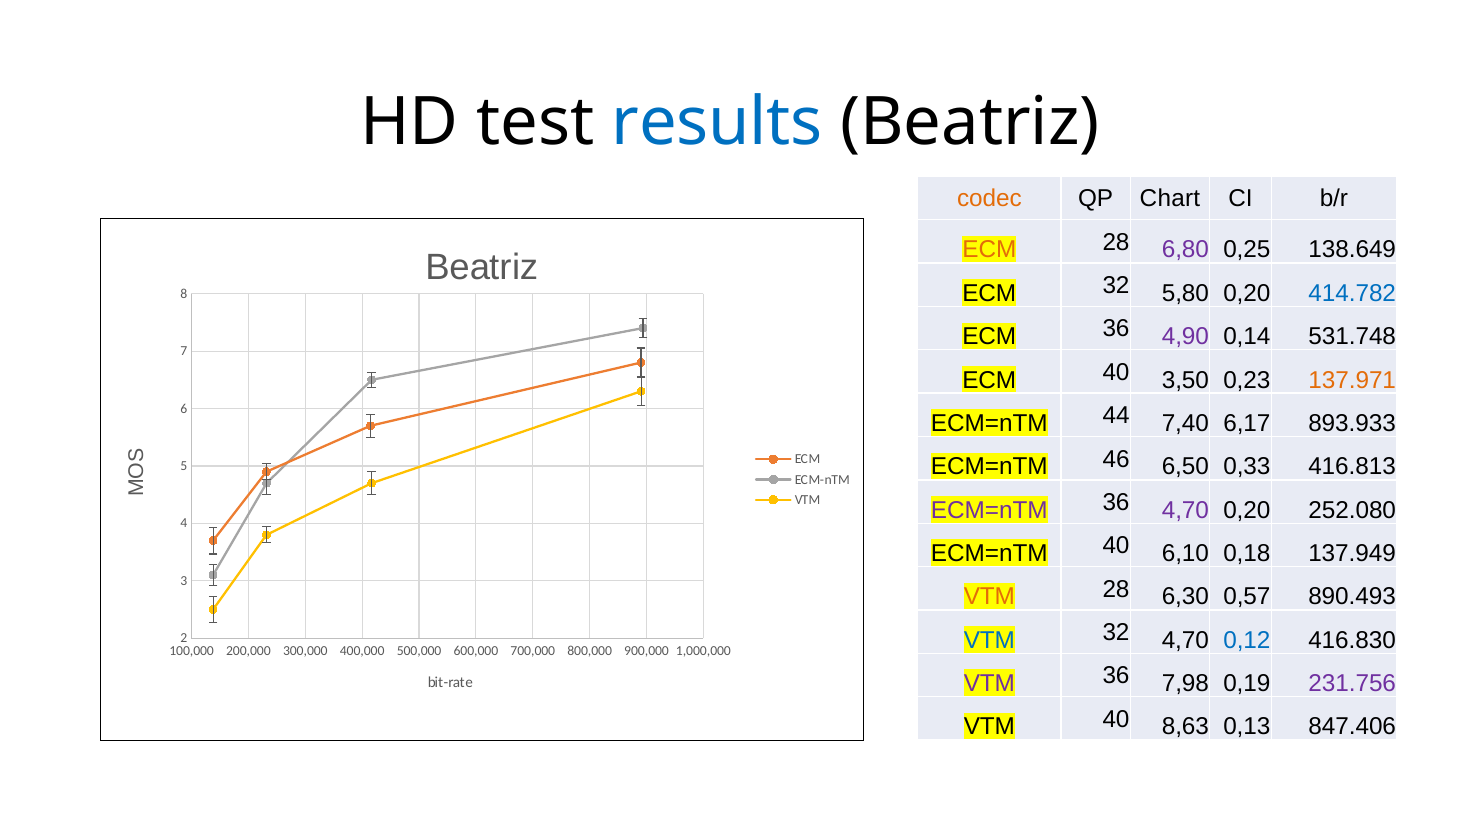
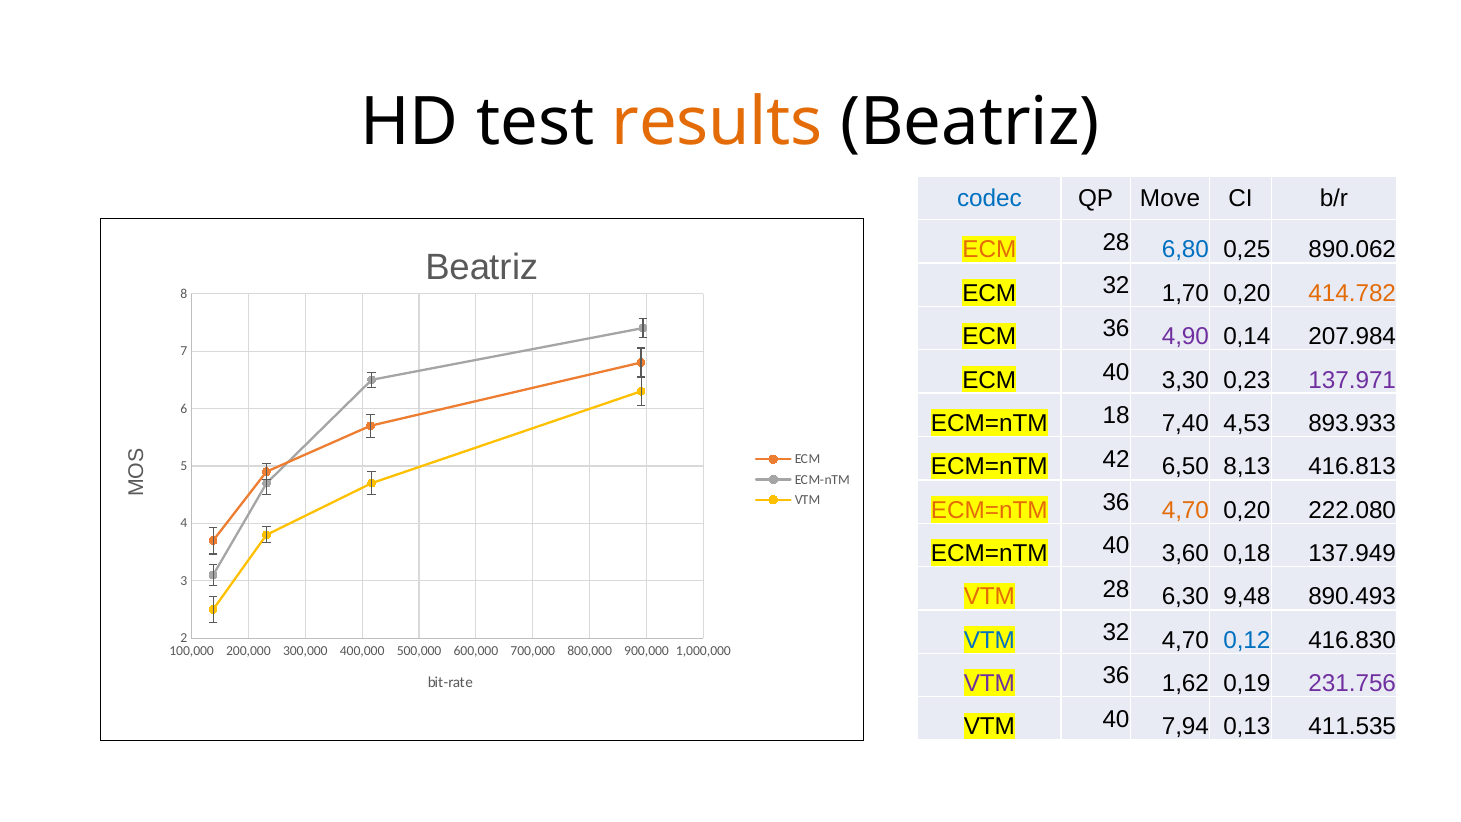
results colour: blue -> orange
codec colour: orange -> blue
Chart: Chart -> Move
6,80 colour: purple -> blue
138.649: 138.649 -> 890.062
5,80: 5,80 -> 1,70
414.782 colour: blue -> orange
531.748: 531.748 -> 207.984
3,50: 3,50 -> 3,30
137.971 colour: orange -> purple
44: 44 -> 18
6,17: 6,17 -> 4,53
46: 46 -> 42
0,33: 0,33 -> 8,13
ECM=nTM at (989, 510) colour: purple -> orange
4,70 at (1185, 510) colour: purple -> orange
252.080: 252.080 -> 222.080
6,10: 6,10 -> 3,60
0,57: 0,57 -> 9,48
7,98: 7,98 -> 1,62
8,63: 8,63 -> 7,94
847.406: 847.406 -> 411.535
